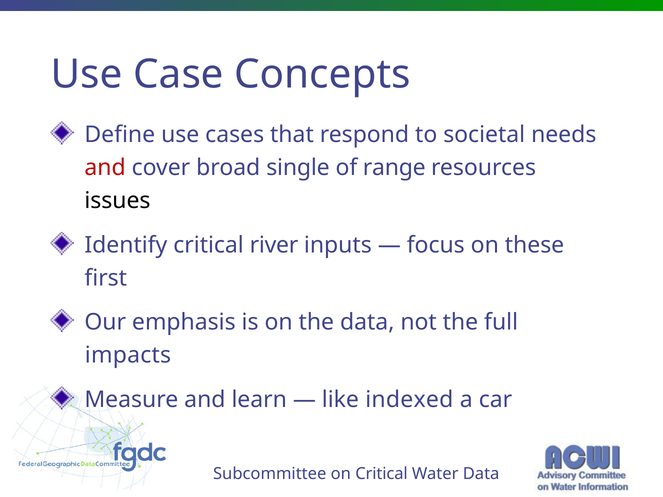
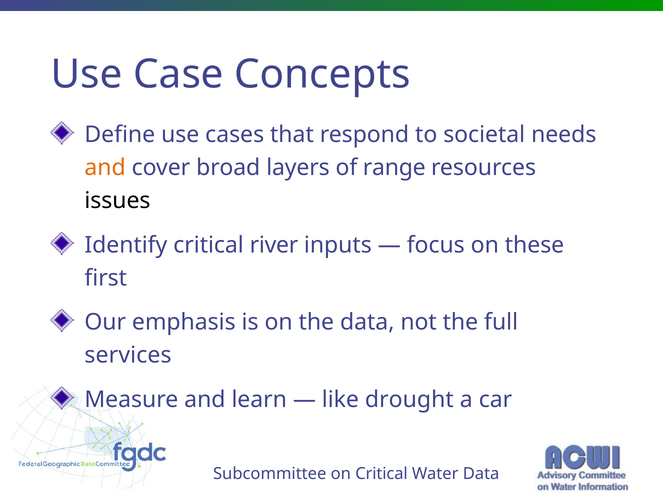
and at (105, 168) colour: red -> orange
single: single -> layers
impacts: impacts -> services
indexed: indexed -> drought
